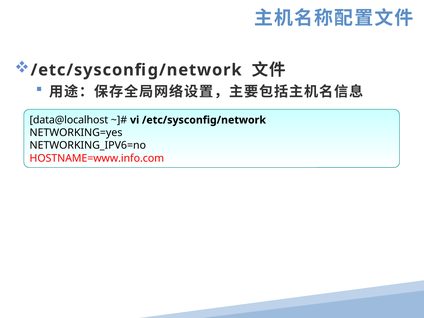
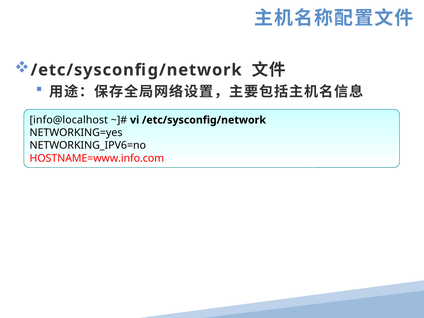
data@localhost: data@localhost -> info@localhost
